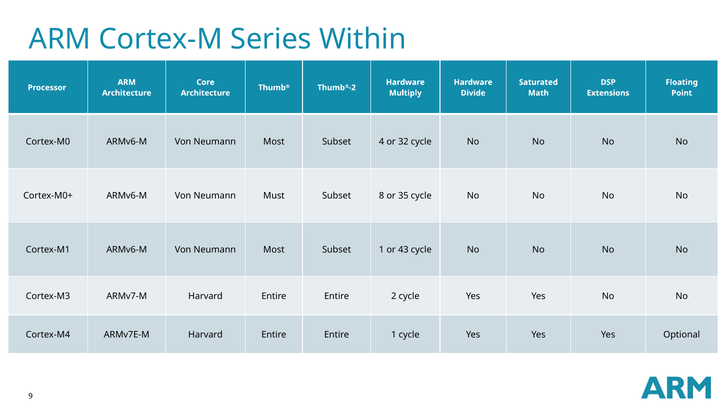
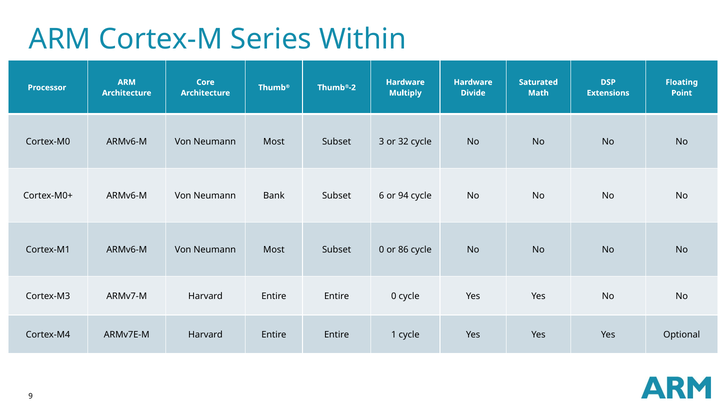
4: 4 -> 3
Must: Must -> Bank
8: 8 -> 6
35: 35 -> 94
Subset 1: 1 -> 0
43: 43 -> 86
Entire 2: 2 -> 0
